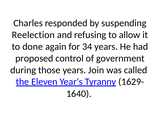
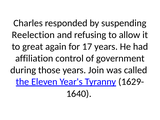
done: done -> great
34: 34 -> 17
proposed: proposed -> affiliation
